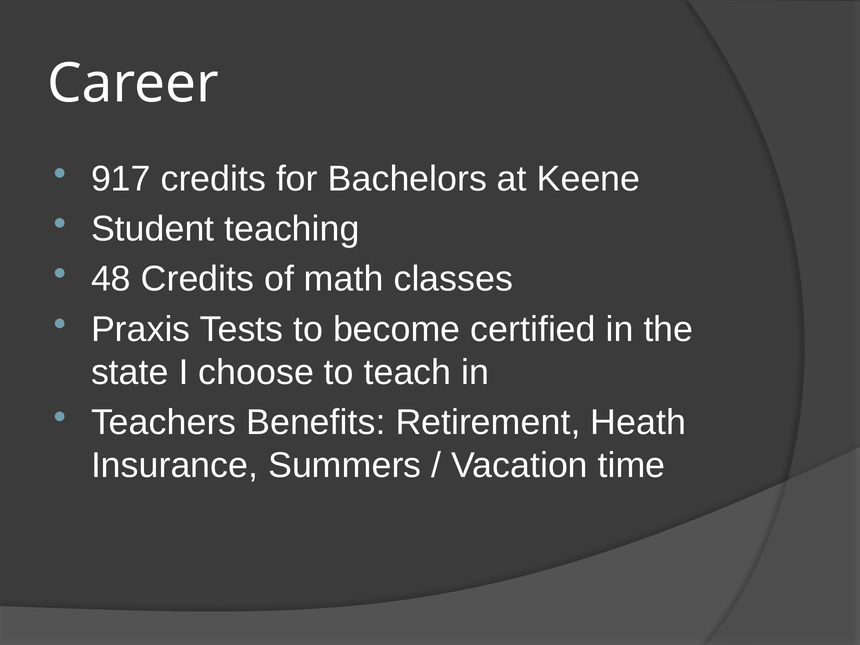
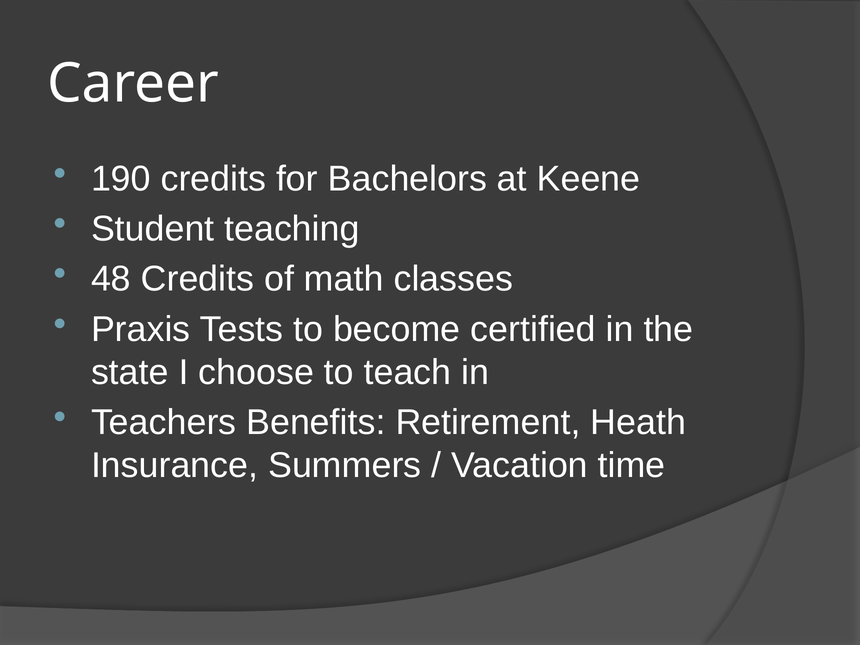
917: 917 -> 190
